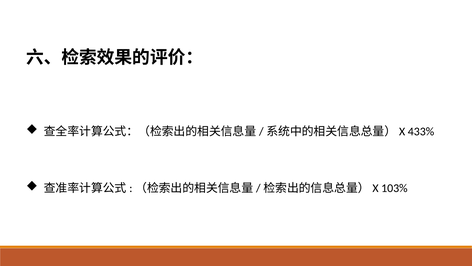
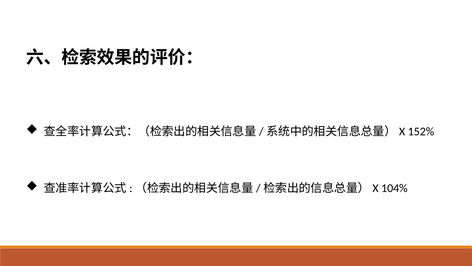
433%: 433% -> 152%
103%: 103% -> 104%
